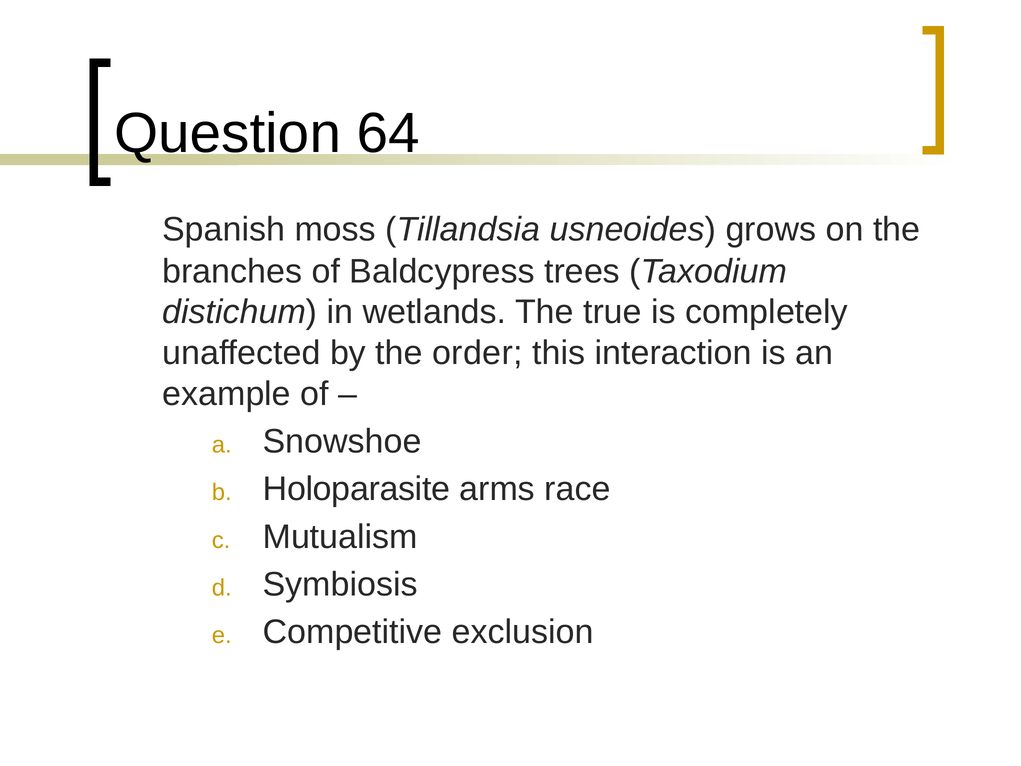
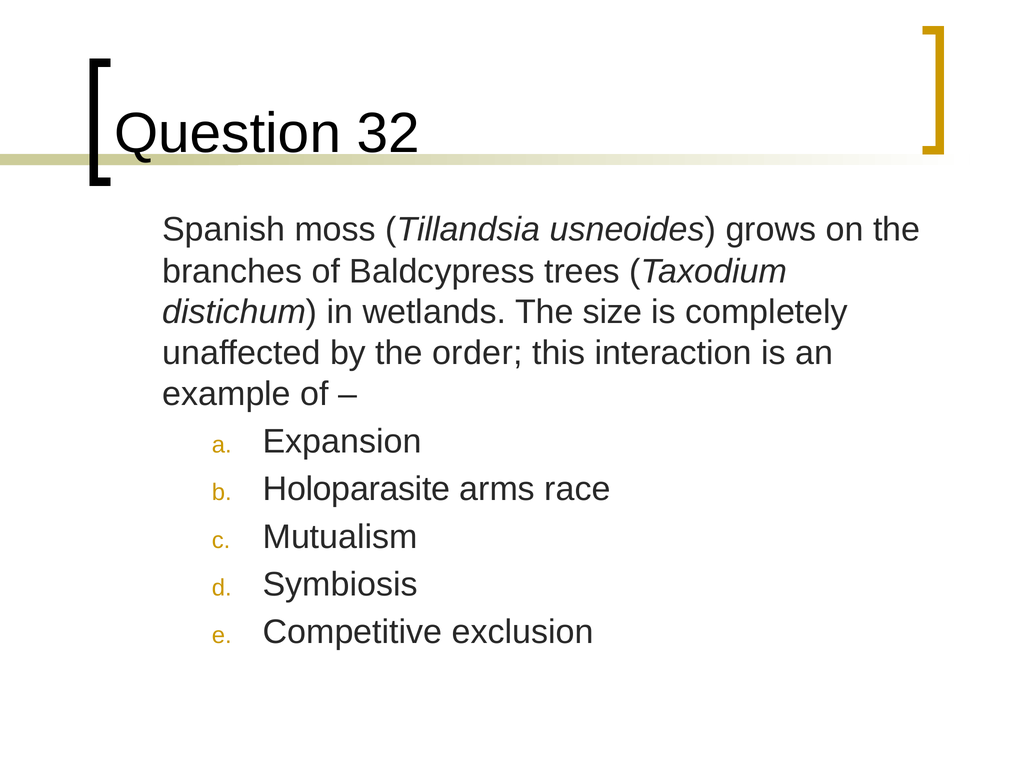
64: 64 -> 32
true: true -> size
Snowshoe: Snowshoe -> Expansion
